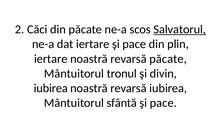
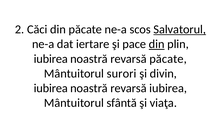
din at (157, 44) underline: none -> present
iertare at (51, 59): iertare -> iubirea
tronul: tronul -> surori
pace at (163, 103): pace -> viaţa
